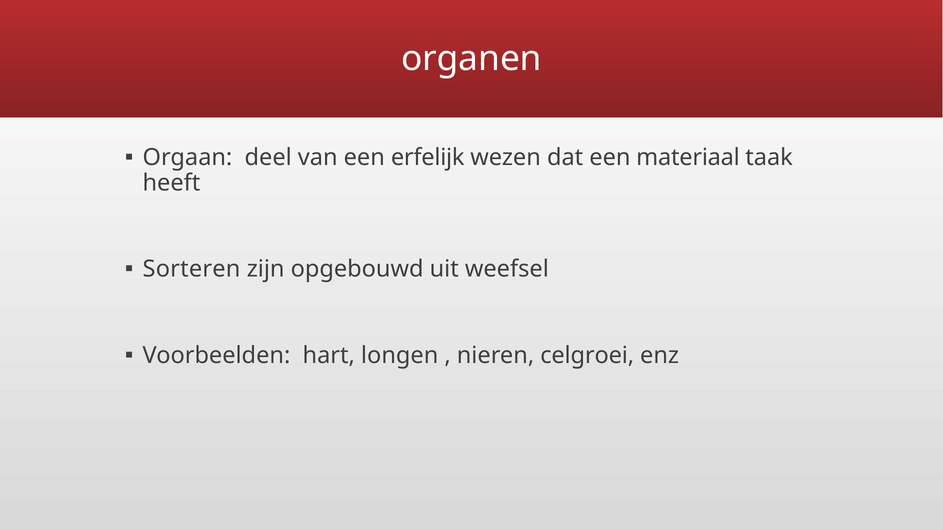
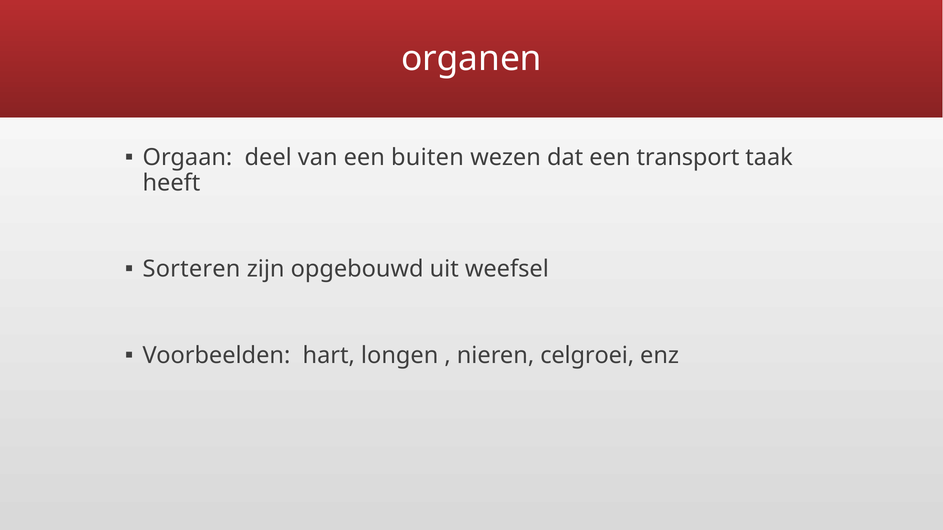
erfelijk: erfelijk -> buiten
materiaal: materiaal -> transport
